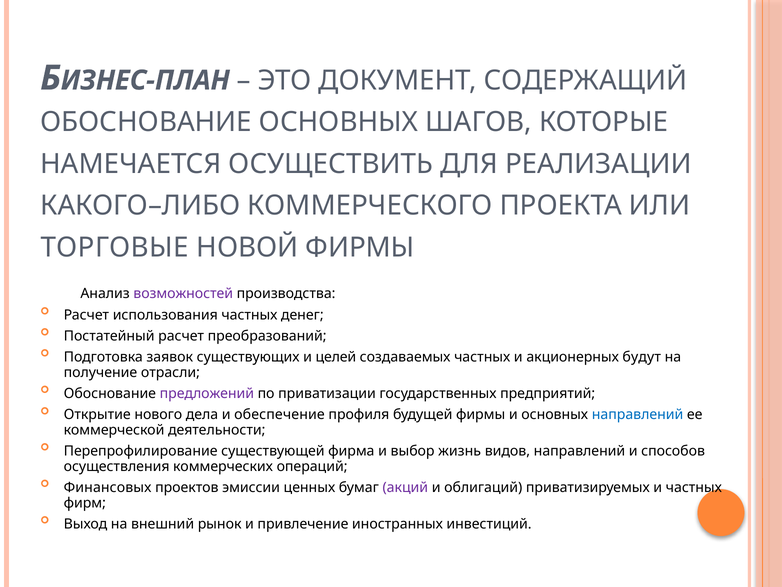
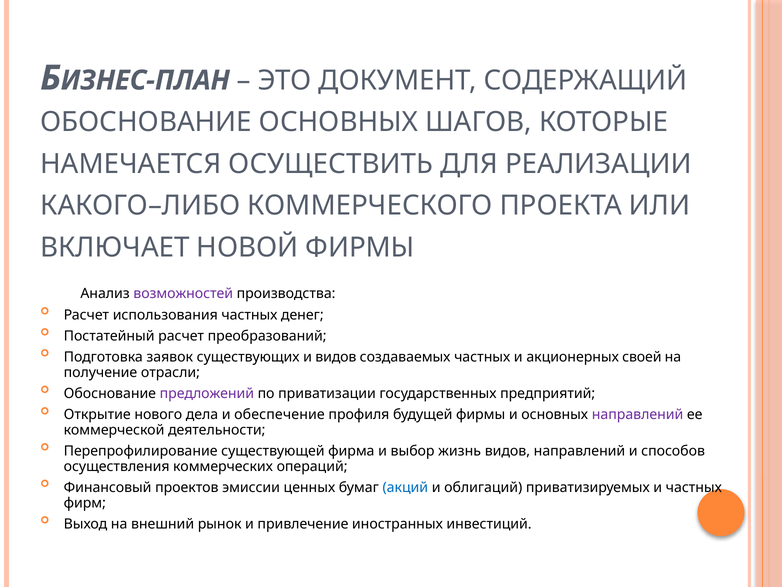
ТОРГОВЫЕ: ТОРГОВЫЕ -> ВКЛЮЧАЕТ
и целей: целей -> видов
будут: будут -> своей
направлений at (638, 414) colour: blue -> purple
Финансовых: Финансовых -> Финансовый
акций colour: purple -> blue
